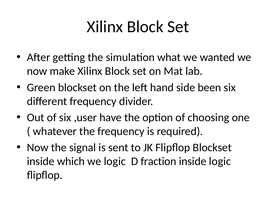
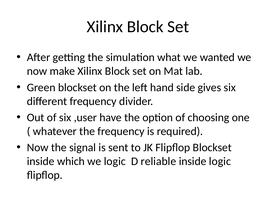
been: been -> gives
fraction: fraction -> reliable
